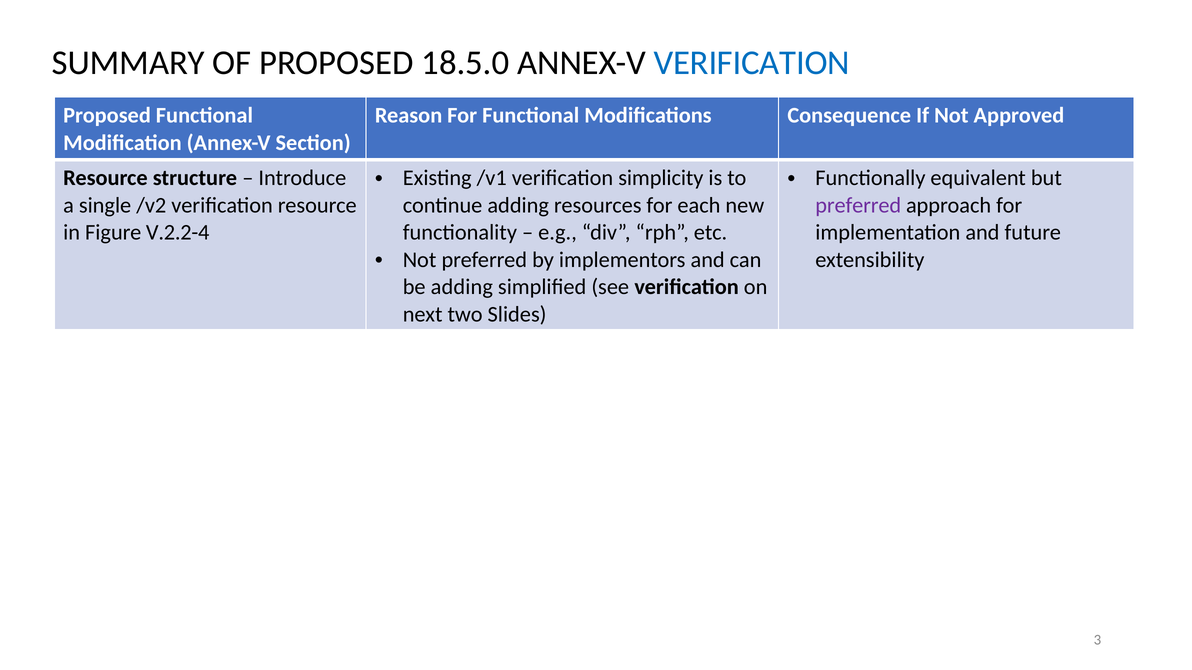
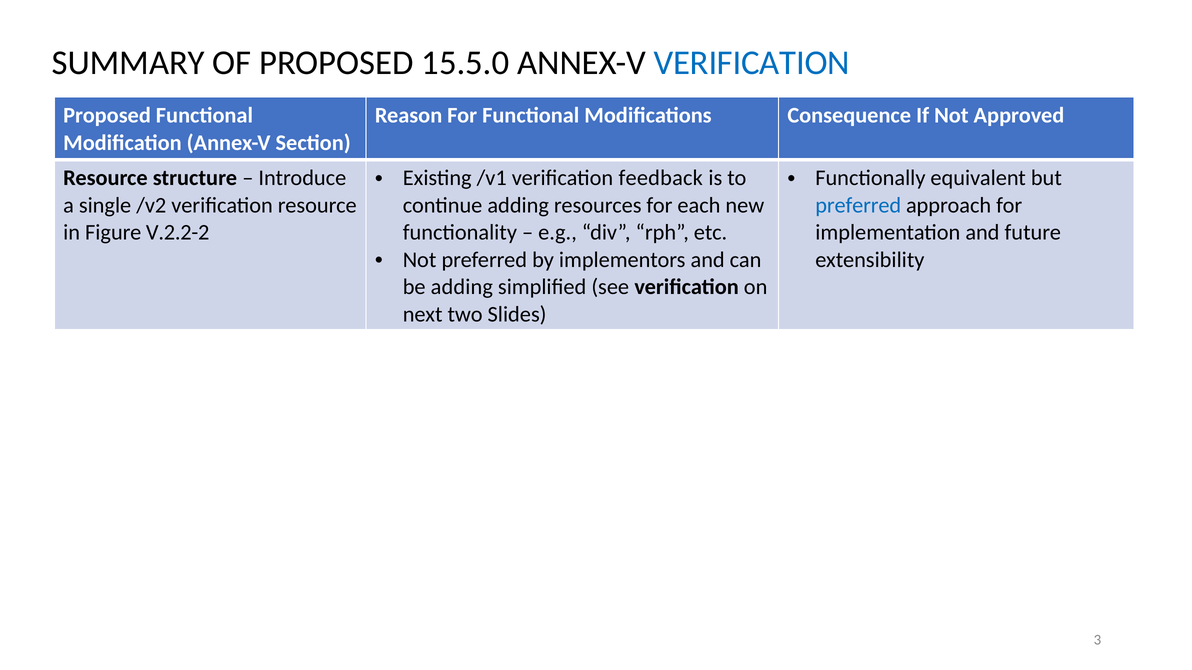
18.5.0: 18.5.0 -> 15.5.0
simplicity: simplicity -> feedback
preferred at (858, 205) colour: purple -> blue
V.2.2-4: V.2.2-4 -> V.2.2-2
